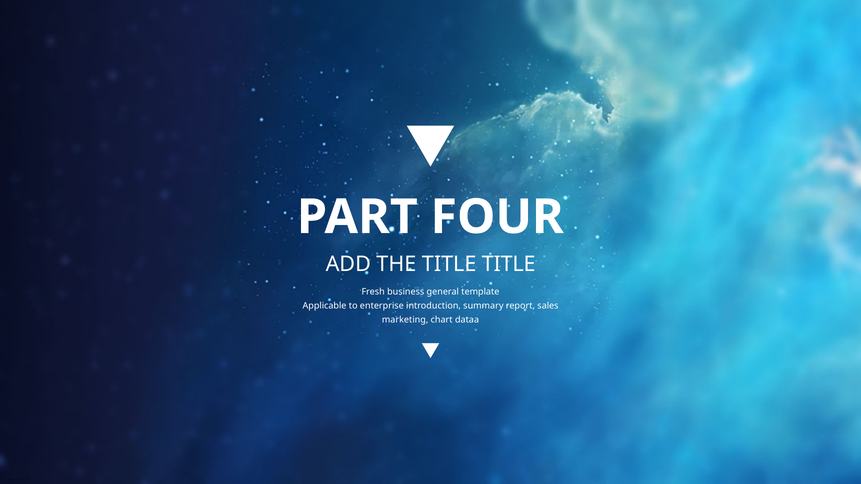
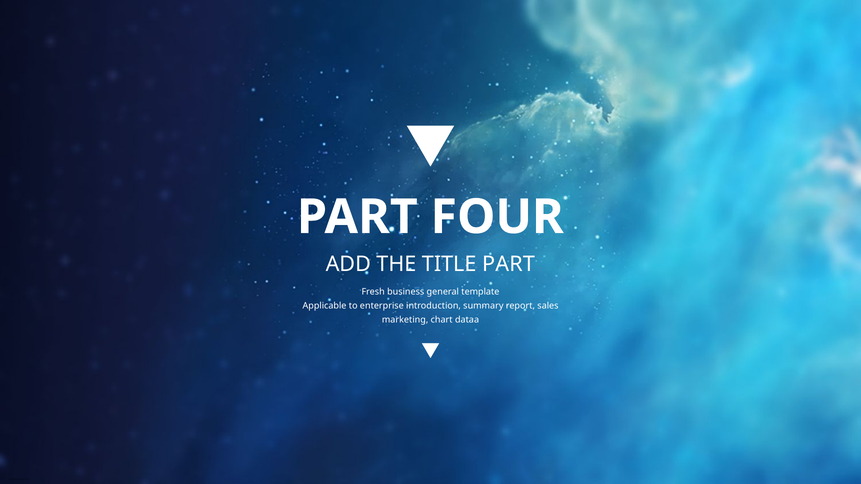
TITLE TITLE: TITLE -> PART
